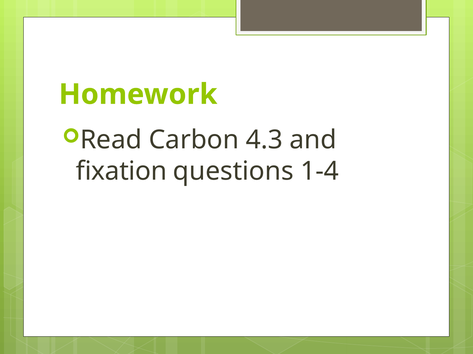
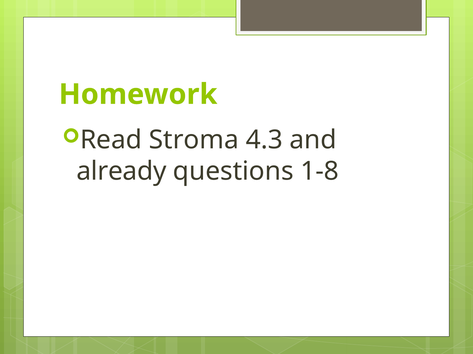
Carbon: Carbon -> Stroma
fixation: fixation -> already
1-4: 1-4 -> 1-8
